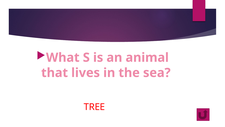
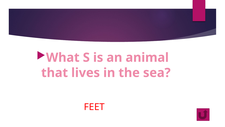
TREE: TREE -> FEET
